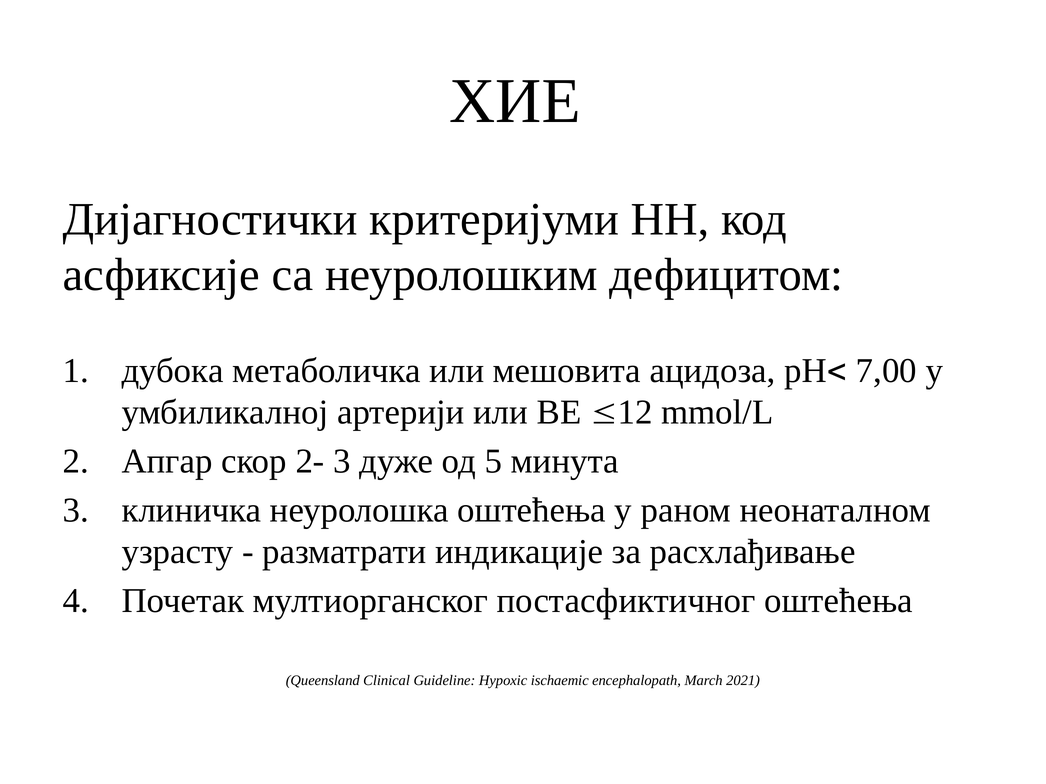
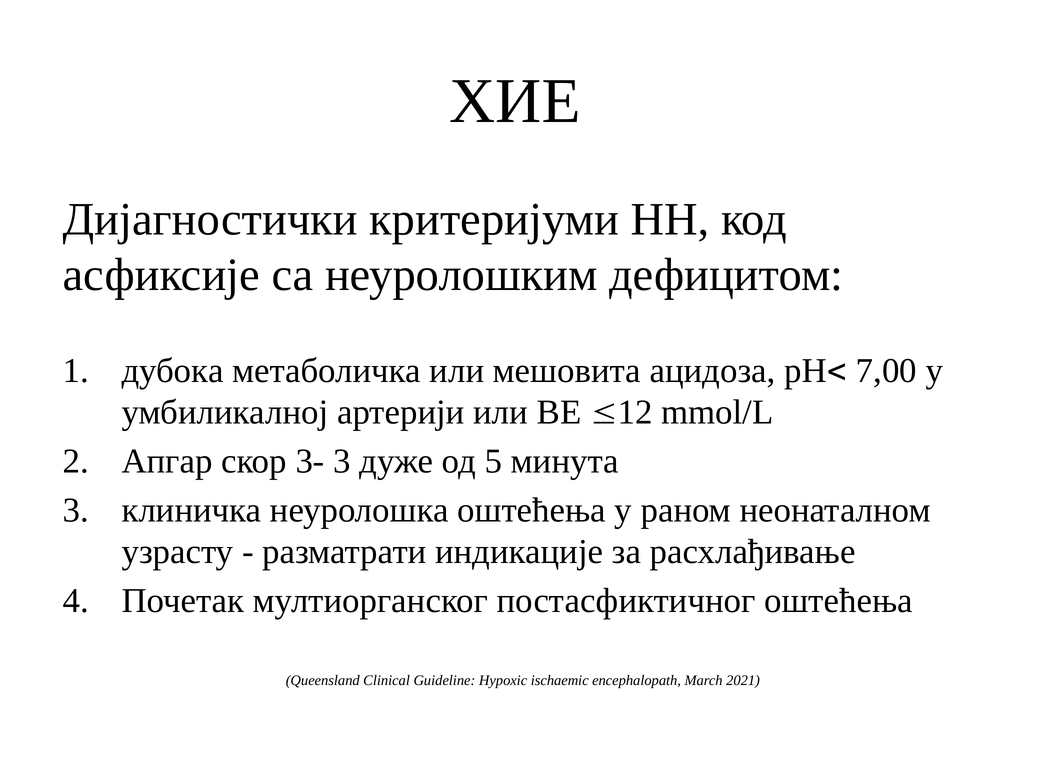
2-: 2- -> 3-
